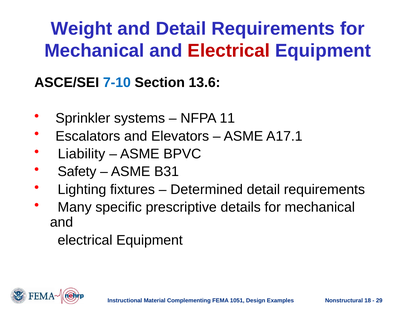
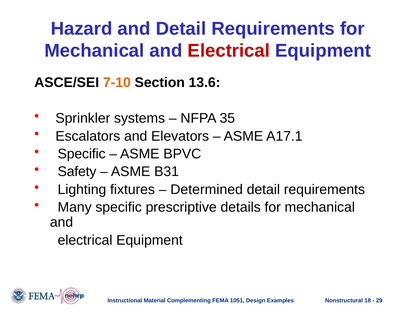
Weight: Weight -> Hazard
7-10 colour: blue -> orange
11: 11 -> 35
Liability at (82, 154): Liability -> Specific
